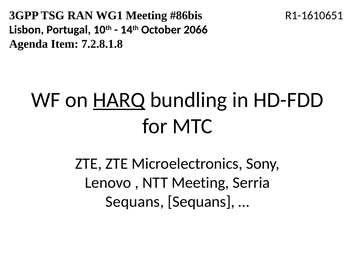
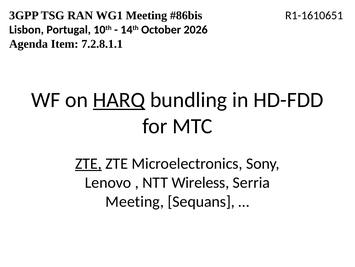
2066: 2066 -> 2026
7.2.8.1.8: 7.2.8.1.8 -> 7.2.8.1.1
ZTE at (88, 163) underline: none -> present
NTT Meeting: Meeting -> Wireless
Sequans at (135, 201): Sequans -> Meeting
